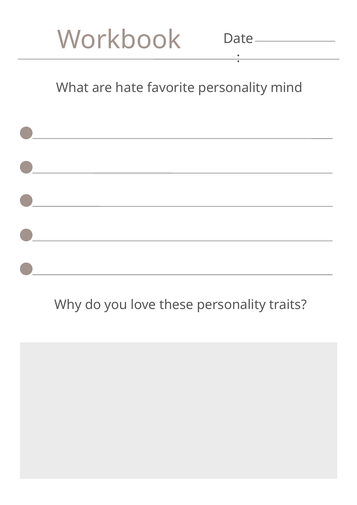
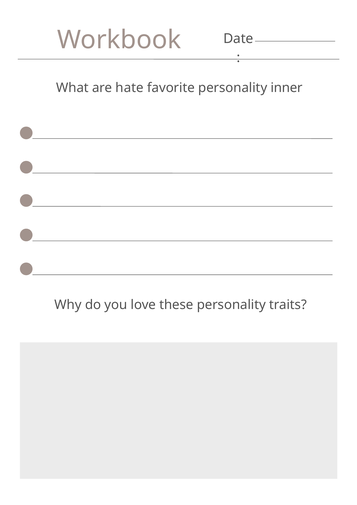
mind: mind -> inner
